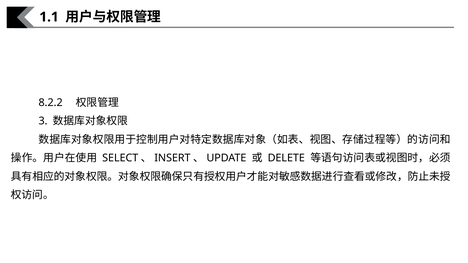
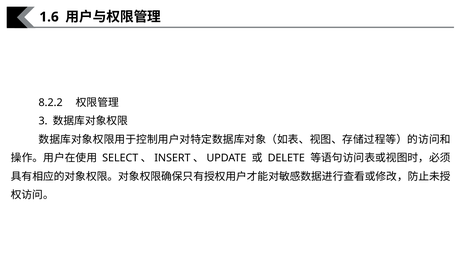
1.1: 1.1 -> 1.6
